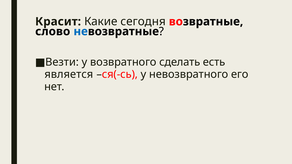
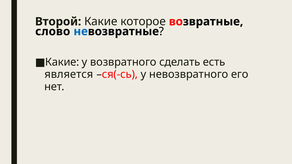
Красит: Красит -> Второй
сегодня: сегодня -> которое
Везти at (62, 62): Везти -> Какие
